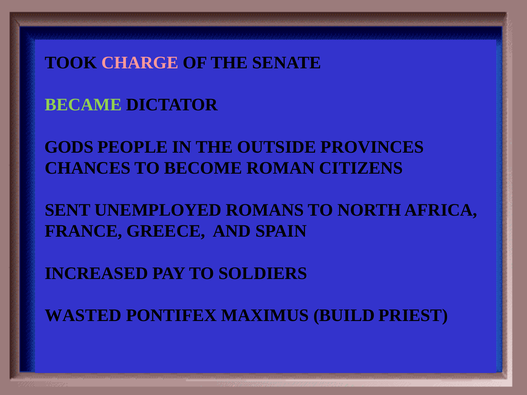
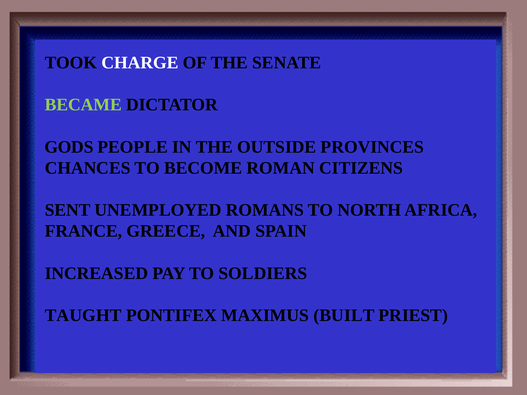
CHARGE colour: pink -> white
WASTED: WASTED -> TAUGHT
BUILD: BUILD -> BUILT
